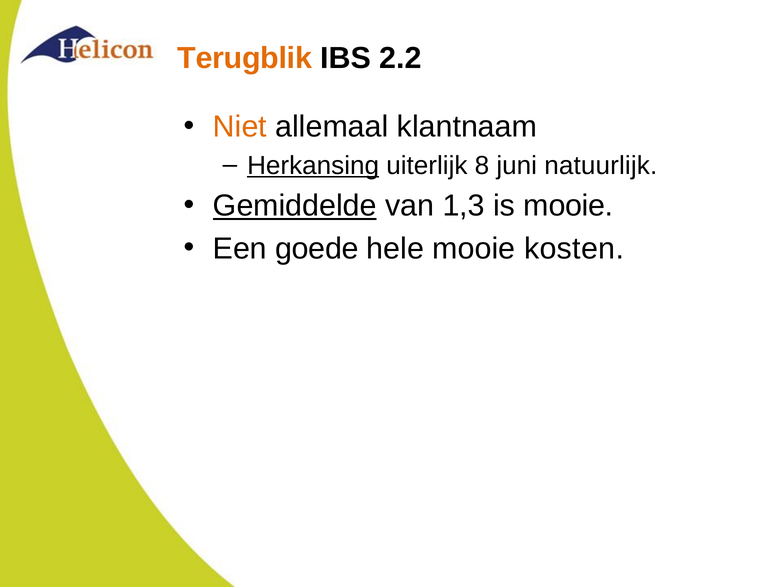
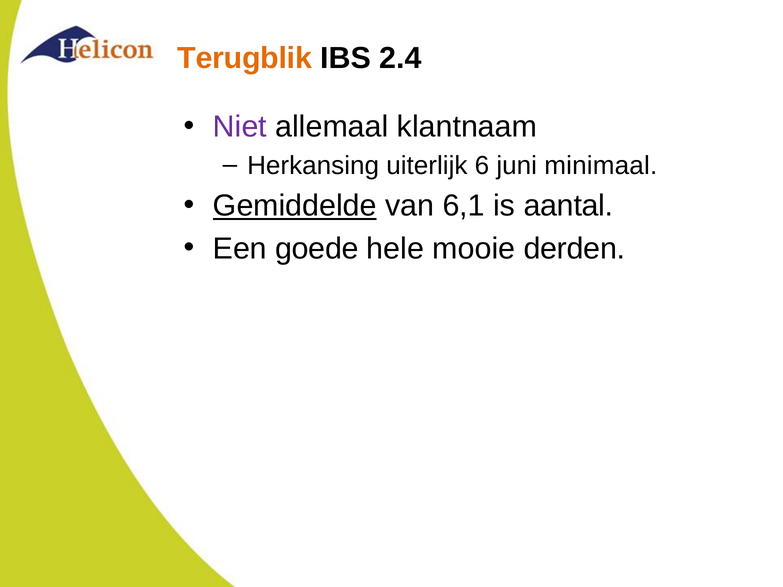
2.2: 2.2 -> 2.4
Niet colour: orange -> purple
Herkansing underline: present -> none
8: 8 -> 6
natuurlijk: natuurlijk -> minimaal
1,3: 1,3 -> 6,1
is mooie: mooie -> aantal
kosten: kosten -> derden
